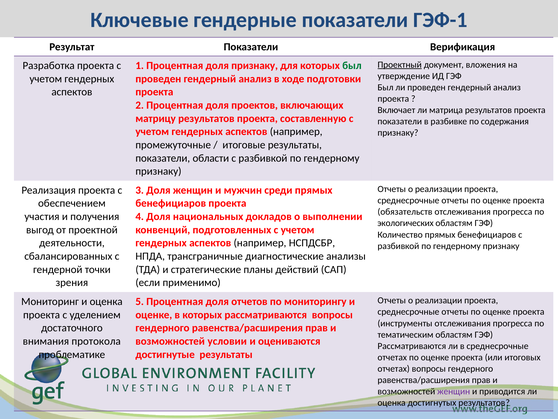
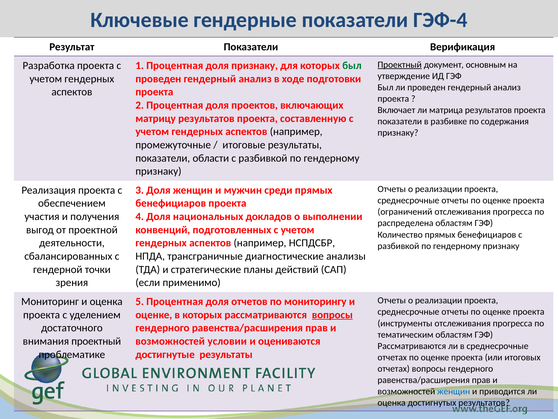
ГЭФ-1: ГЭФ-1 -> ГЭФ-4
вложения: вложения -> основным
обязательств: обязательств -> ограничений
экологических: экологических -> распределена
вопросы at (332, 314) underline: none -> present
внимания протокола: протокола -> проектный
женщин at (454, 391) colour: purple -> blue
